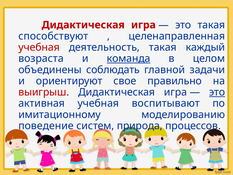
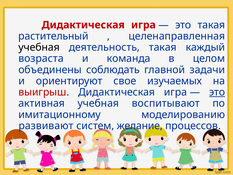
способствуют: способствуют -> растительный
учебная at (39, 47) colour: red -> black
команда underline: present -> none
правильно: правильно -> изучаемых
поведение: поведение -> развивают
природа: природа -> желание
